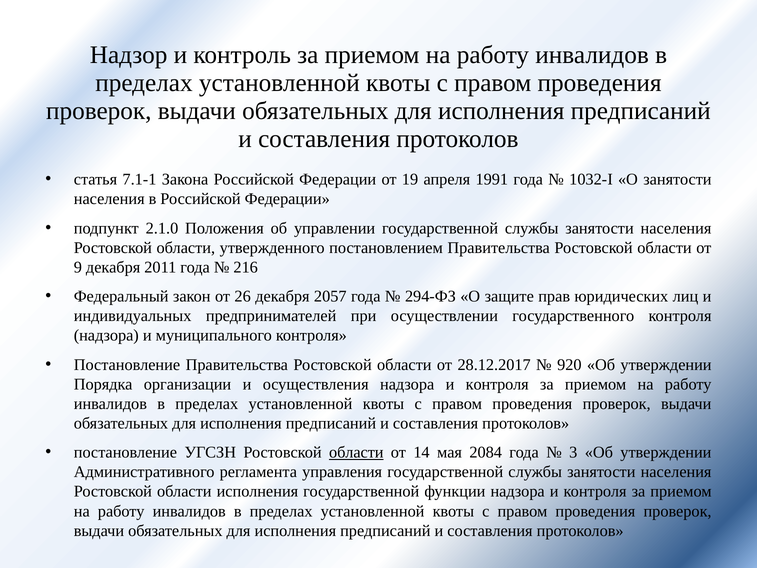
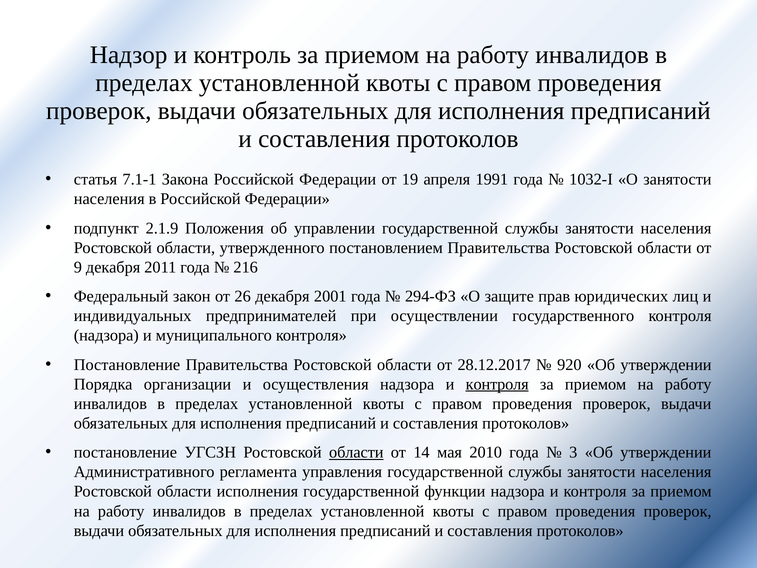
2.1.0: 2.1.0 -> 2.1.9
2057: 2057 -> 2001
контроля at (497, 384) underline: none -> present
2084: 2084 -> 2010
